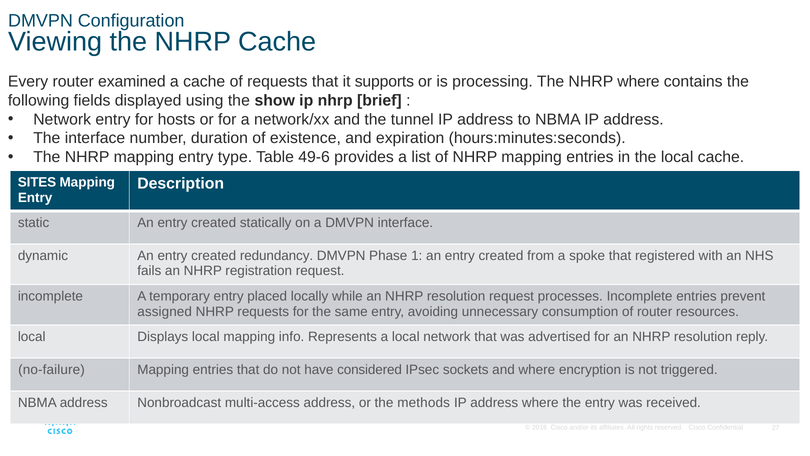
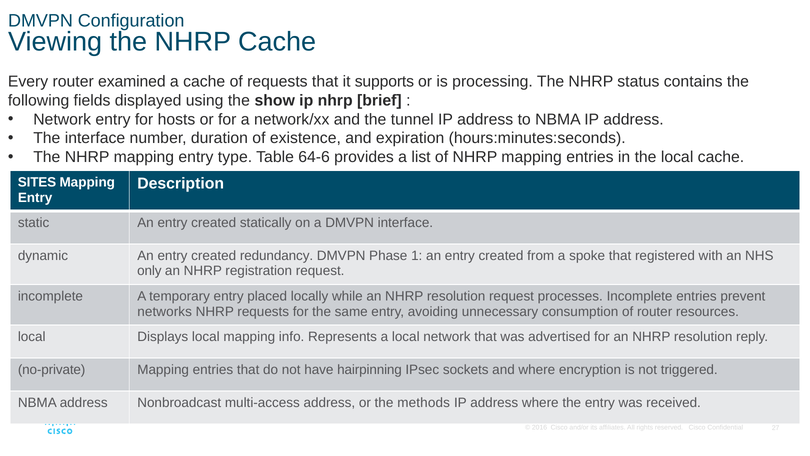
NHRP where: where -> status
49-6: 49-6 -> 64-6
fails: fails -> only
assigned: assigned -> networks
no-failure: no-failure -> no-private
considered: considered -> hairpinning
